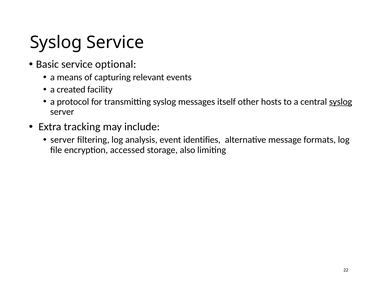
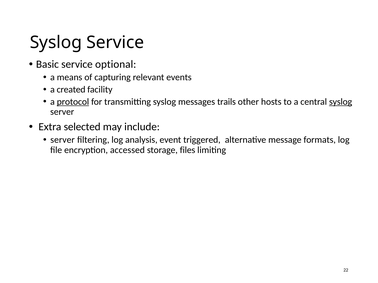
protocol underline: none -> present
itself: itself -> trails
tracking: tracking -> selected
identifies: identifies -> triggered
also: also -> files
